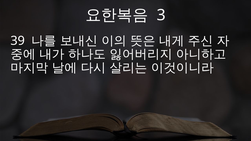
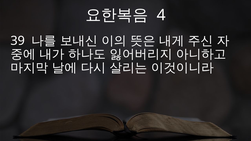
3: 3 -> 4
